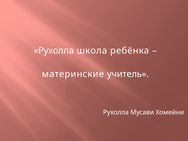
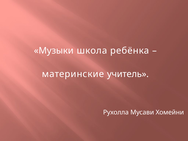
Рухолла at (54, 51): Рухолла -> Музыки
